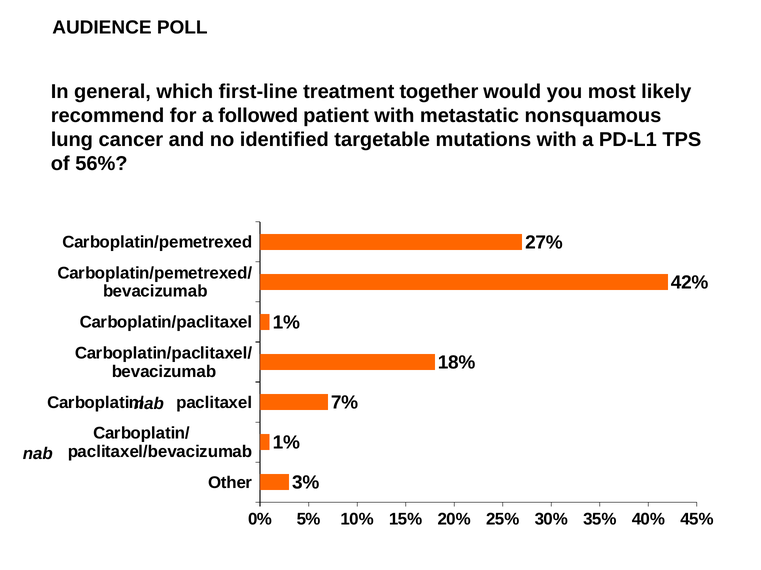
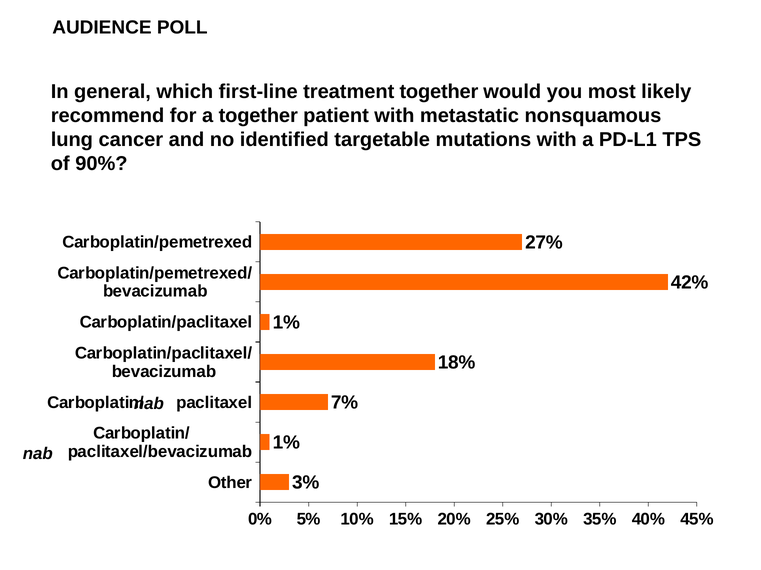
a followed: followed -> together
56%: 56% -> 90%
